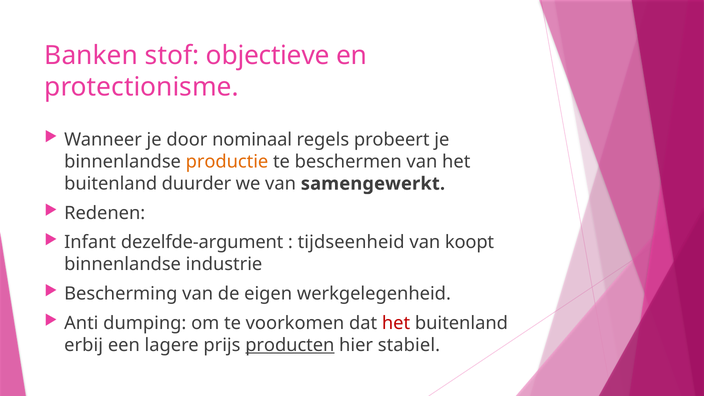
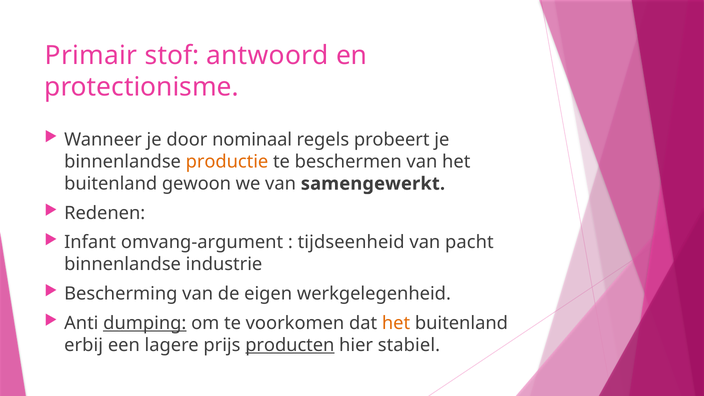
Banken: Banken -> Primair
objectieve: objectieve -> antwoord
duurder: duurder -> gewoon
dezelfde-argument: dezelfde-argument -> omvang-argument
koopt: koopt -> pacht
dumping underline: none -> present
het at (396, 323) colour: red -> orange
